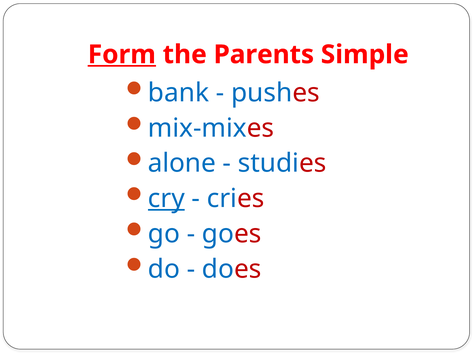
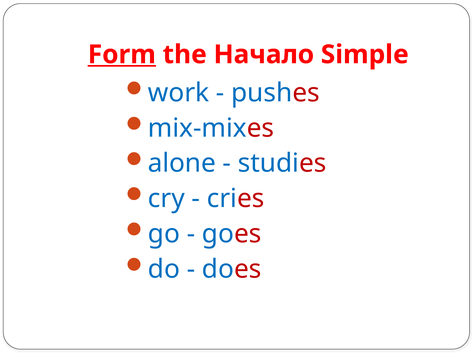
Parents: Parents -> Начало
bank: bank -> work
cry underline: present -> none
